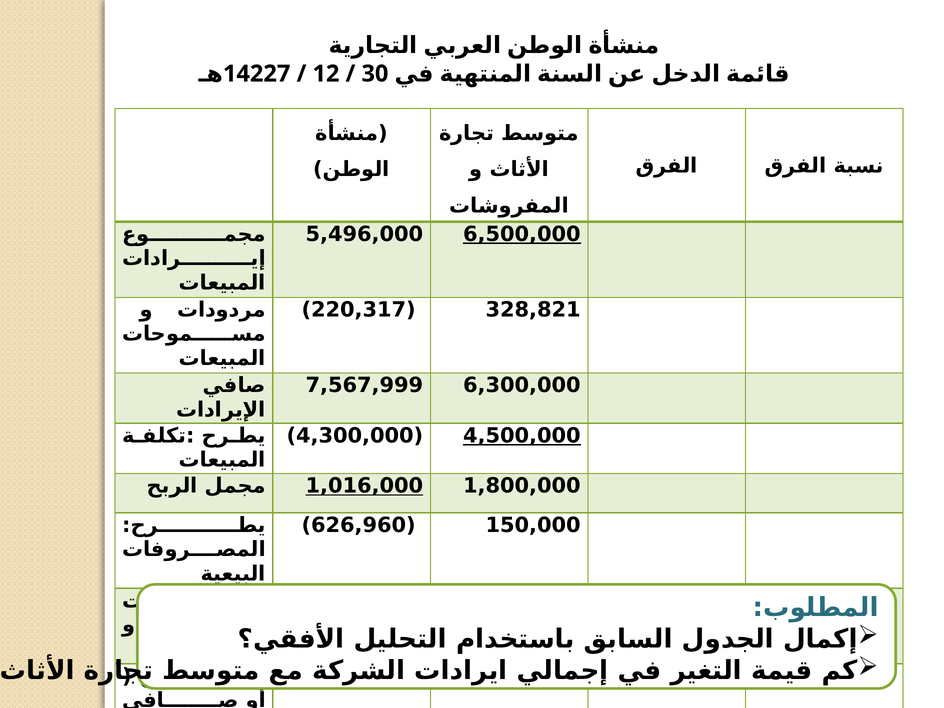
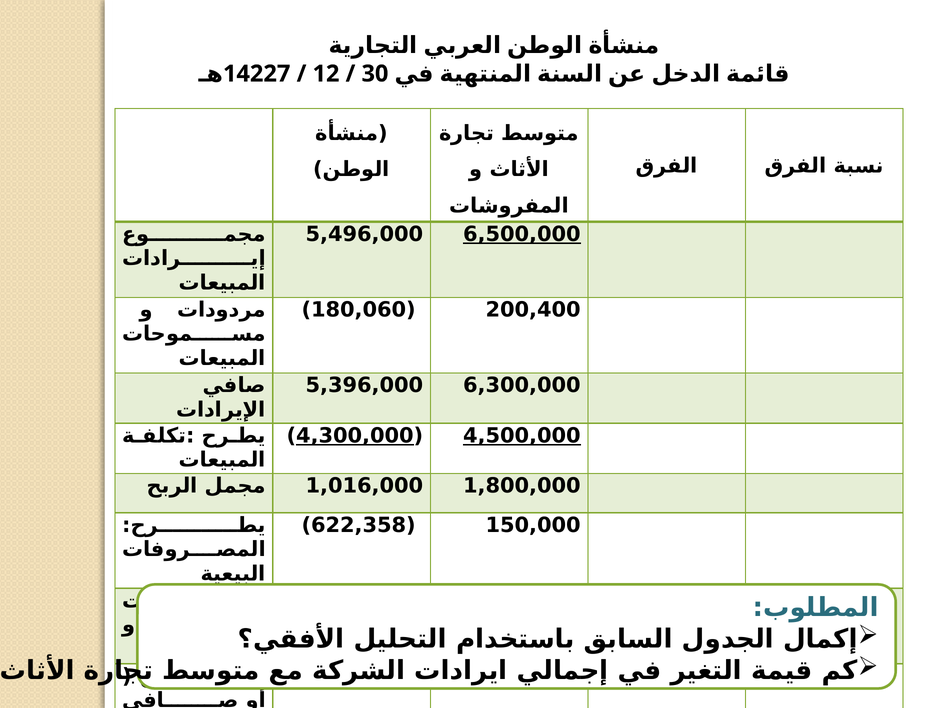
220,317: 220,317 -> 180,060
328,821: 328,821 -> 200,400
7,567,999: 7,567,999 -> 5,396,000
4,300,000 underline: none -> present
1,016,000 underline: present -> none
626,960: 626,960 -> 622,358
